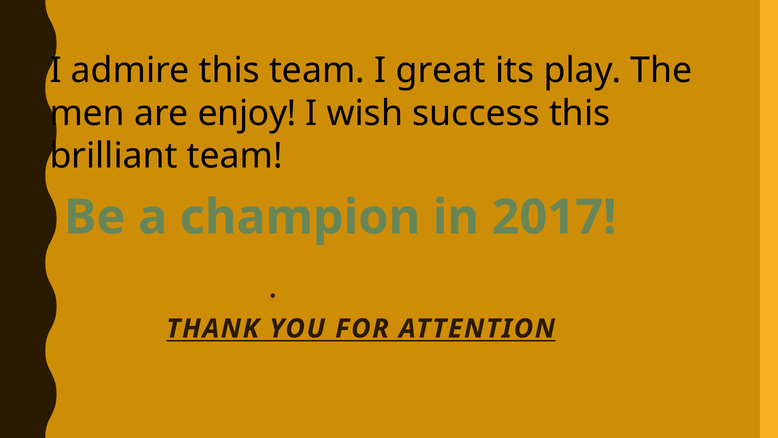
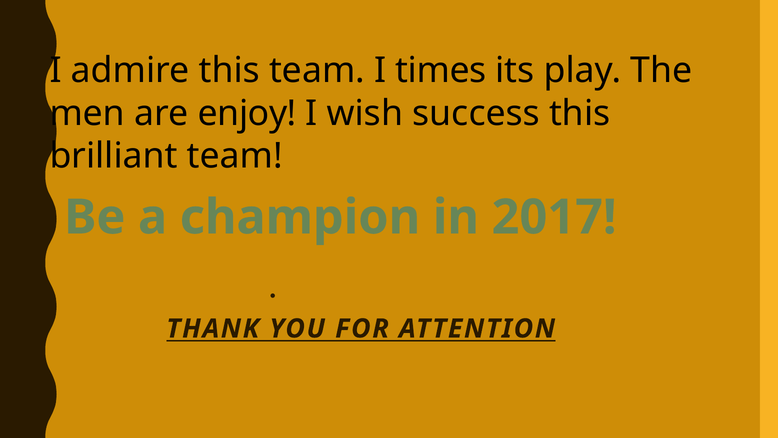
great: great -> times
